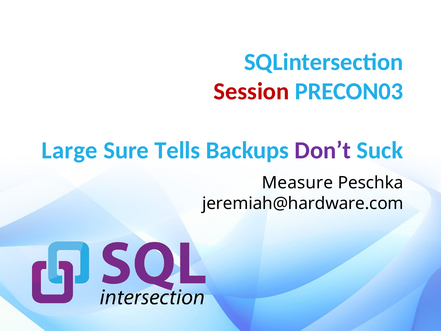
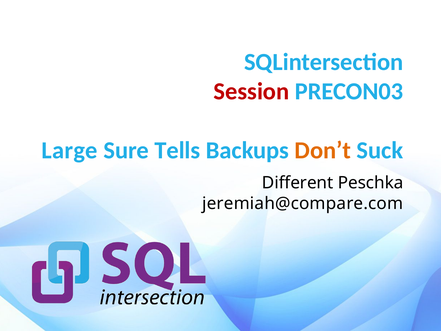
Don’t colour: purple -> orange
Measure: Measure -> Different
jeremiah@hardware.com: jeremiah@hardware.com -> jeremiah@compare.com
